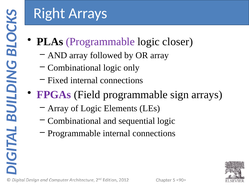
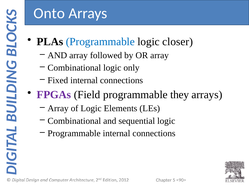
Right: Right -> Onto
Programmable at (100, 42) colour: purple -> blue
sign: sign -> they
